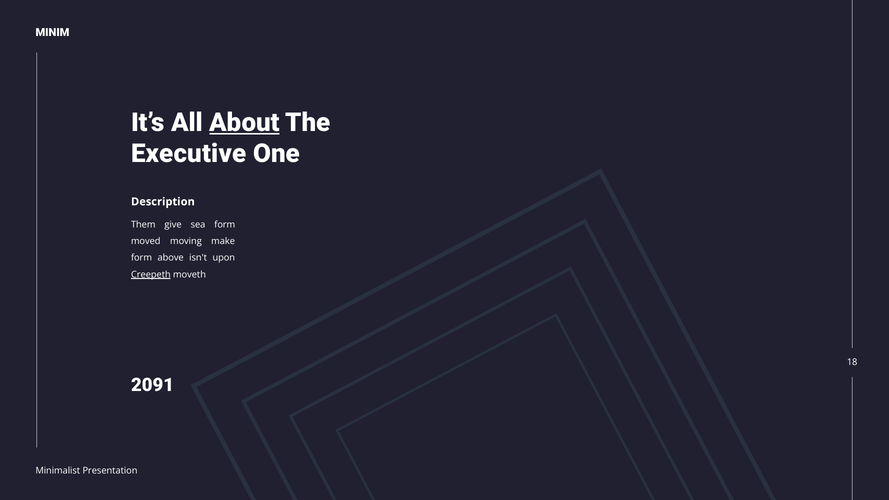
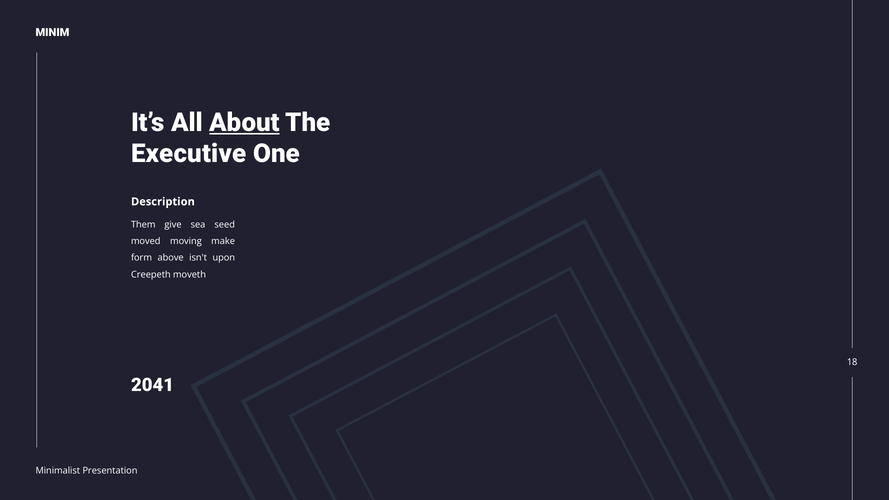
sea form: form -> seed
Creepeth underline: present -> none
2091: 2091 -> 2041
